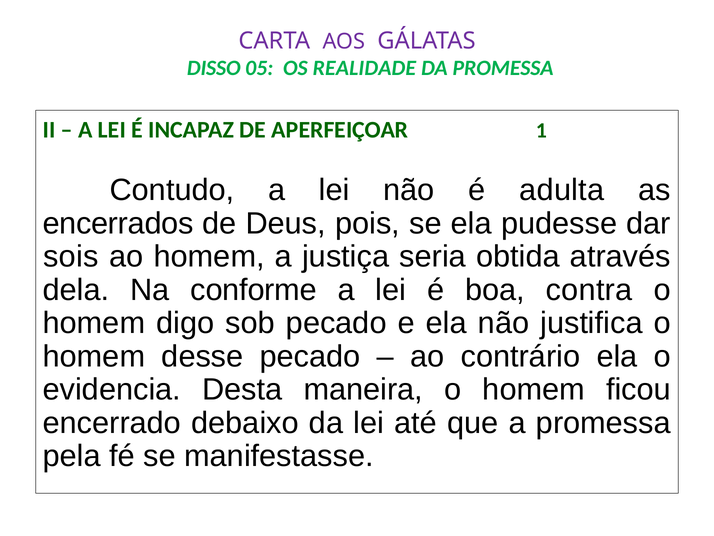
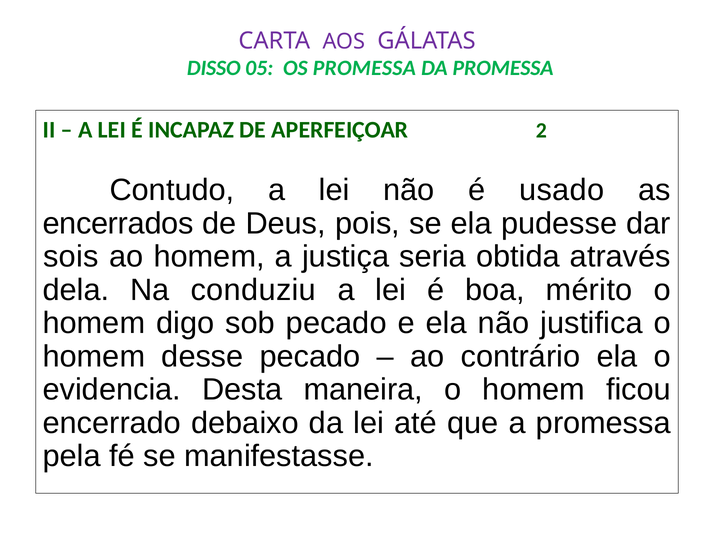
OS REALIDADE: REALIDADE -> PROMESSA
1: 1 -> 2
adulta: adulta -> usado
conforme: conforme -> conduziu
contra: contra -> mérito
